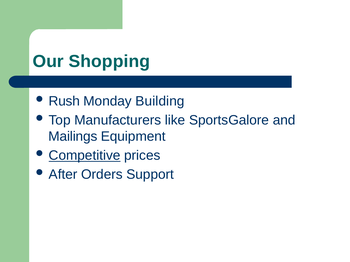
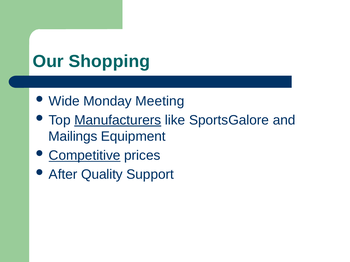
Rush: Rush -> Wide
Building: Building -> Meeting
Manufacturers underline: none -> present
Orders: Orders -> Quality
